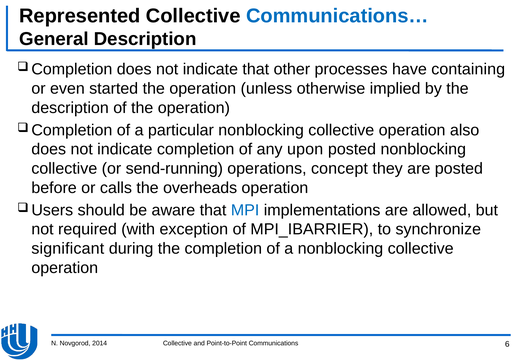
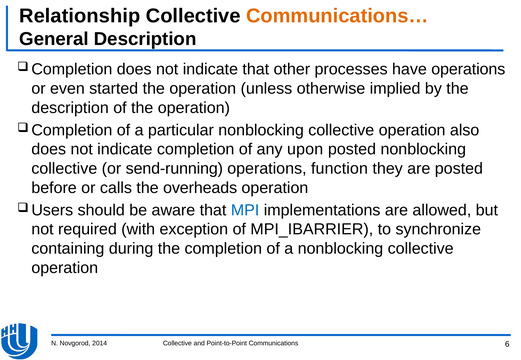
Represented: Represented -> Relationship
Communications… colour: blue -> orange
have containing: containing -> operations
concept: concept -> function
significant: significant -> containing
